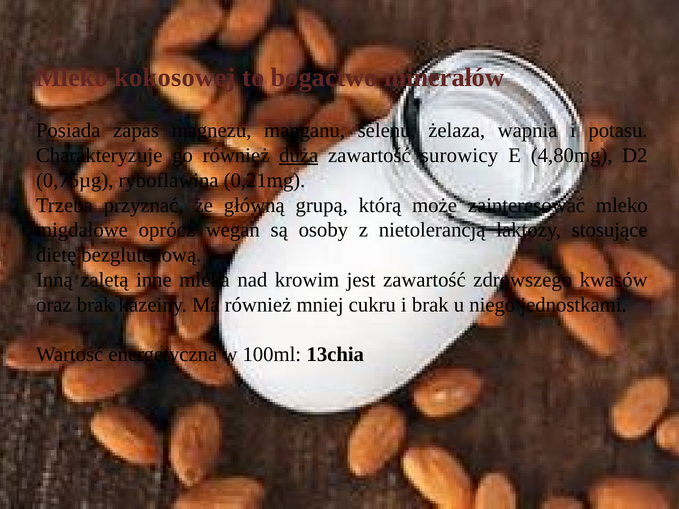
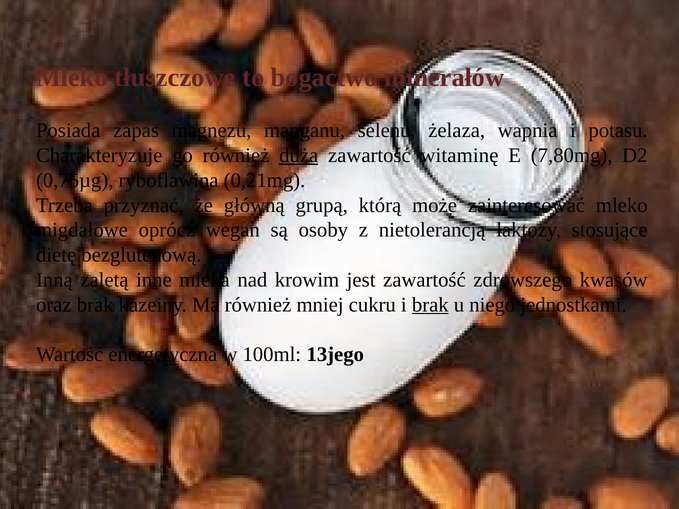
kokosowej: kokosowej -> tłuszczowe
surowicy: surowicy -> witaminę
4,80mg: 4,80mg -> 7,80mg
brak at (430, 305) underline: none -> present
13chia: 13chia -> 13jego
